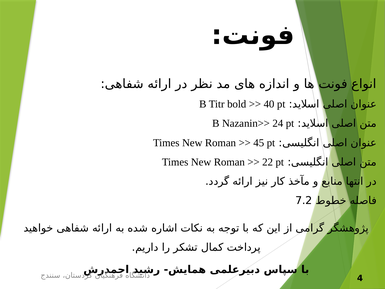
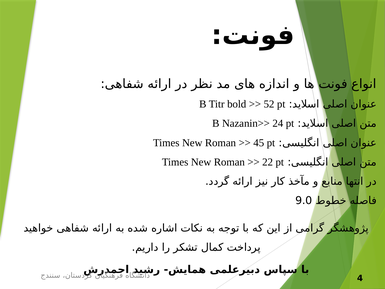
40: 40 -> 52
7.2: 7.2 -> 9.0
